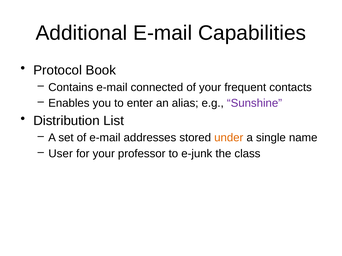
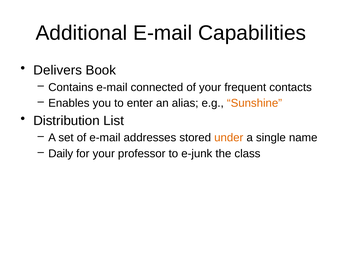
Protocol: Protocol -> Delivers
Sunshine colour: purple -> orange
User: User -> Daily
